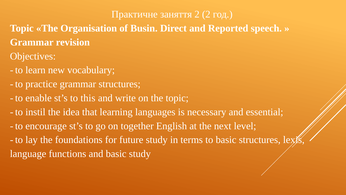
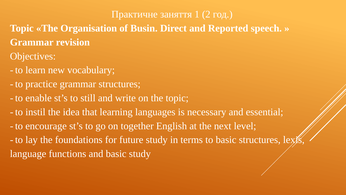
заняття 2: 2 -> 1
this: this -> still
